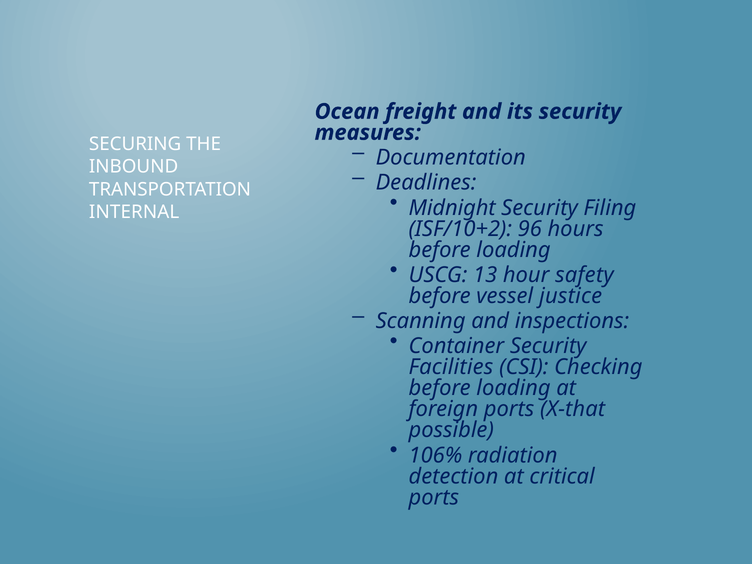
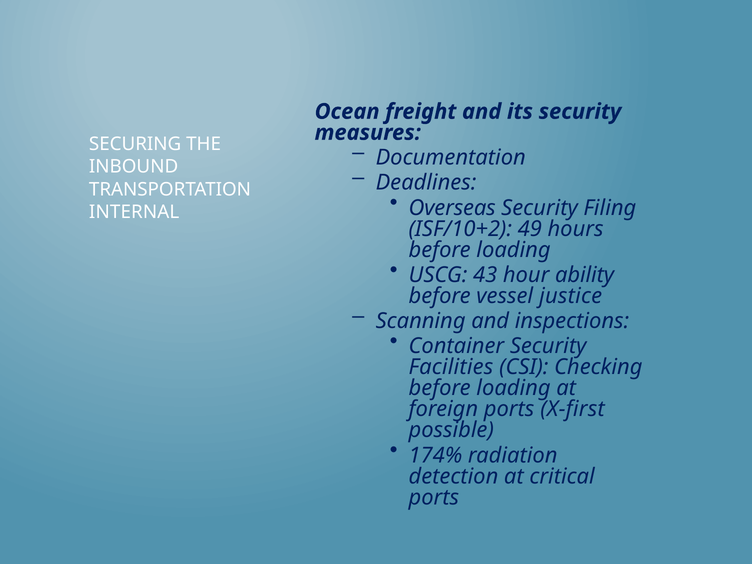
Midnight: Midnight -> Overseas
96: 96 -> 49
13: 13 -> 43
safety: safety -> ability
X-that: X-that -> X-first
106%: 106% -> 174%
